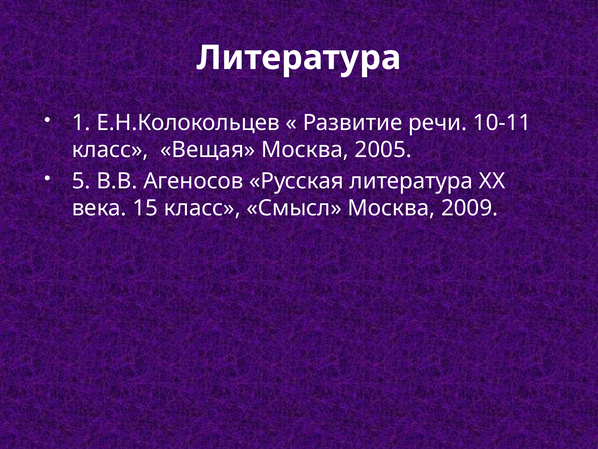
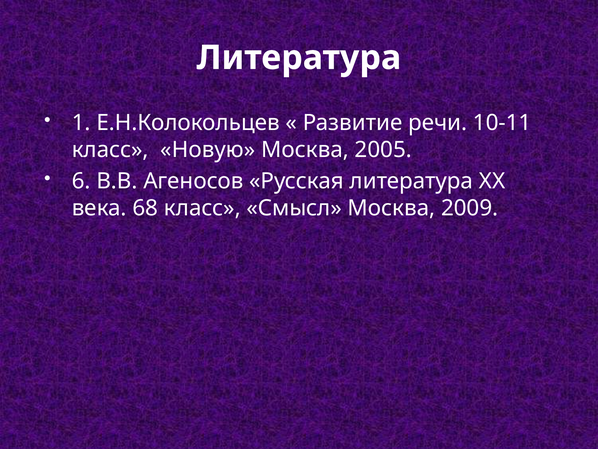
Вещая: Вещая -> Новую
5: 5 -> 6
15: 15 -> 68
